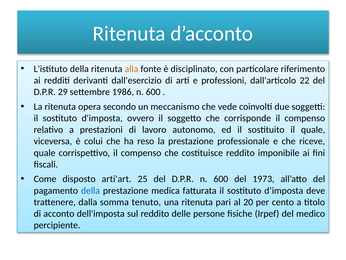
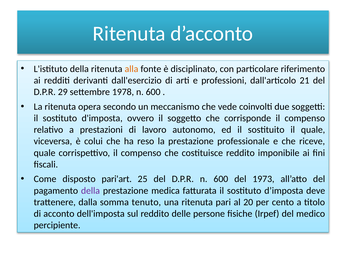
22: 22 -> 21
1986: 1986 -> 1978
arti'art: arti'art -> pari'art
della at (90, 190) colour: blue -> purple
